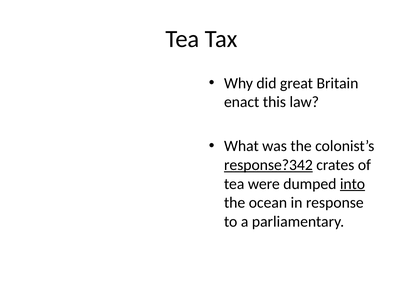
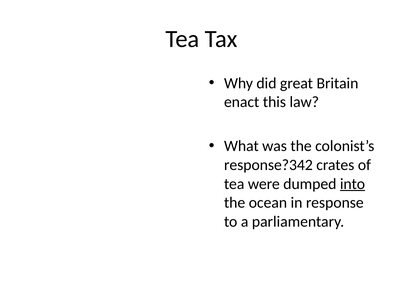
response?342 underline: present -> none
